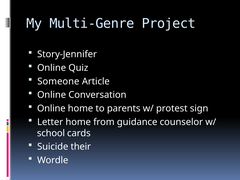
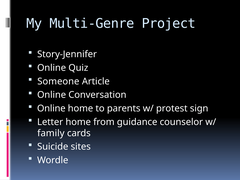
school: school -> family
their: their -> sites
